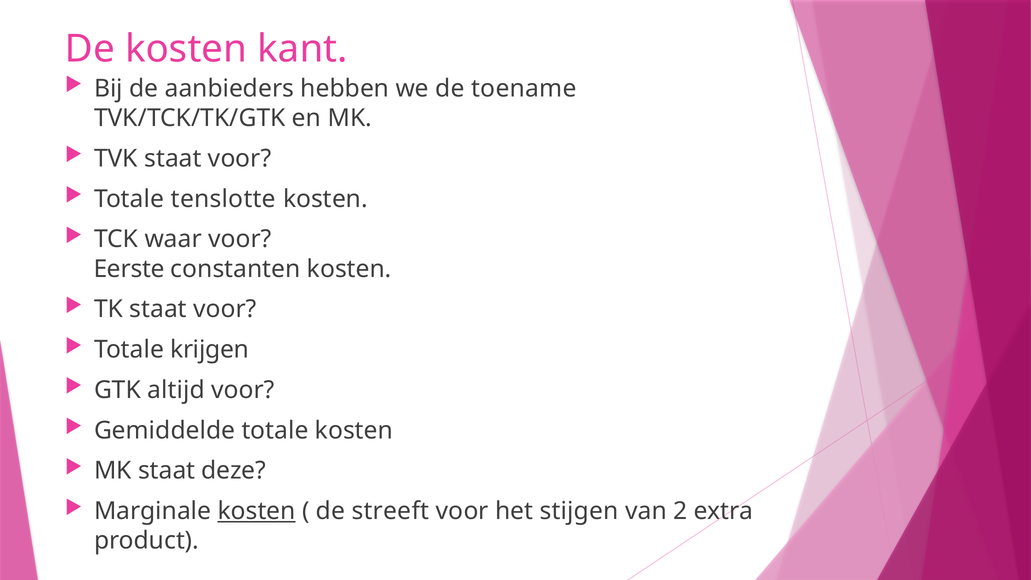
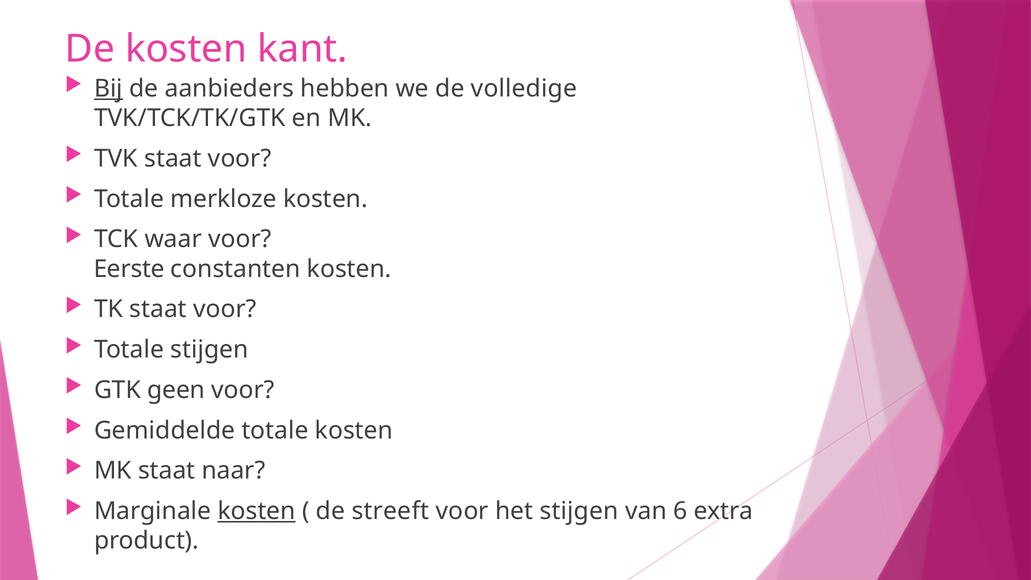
Bij underline: none -> present
toename: toename -> volledige
tenslotte: tenslotte -> merkloze
Totale krijgen: krijgen -> stijgen
altijd: altijd -> geen
deze: deze -> naar
2: 2 -> 6
